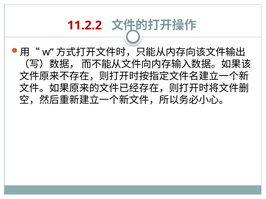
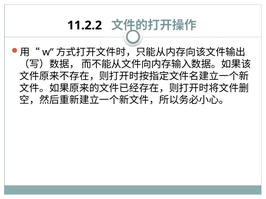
11.2.2 colour: red -> black
